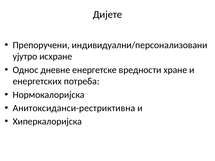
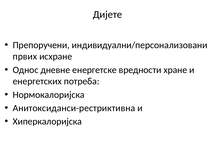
ујутро: ујутро -> првих
